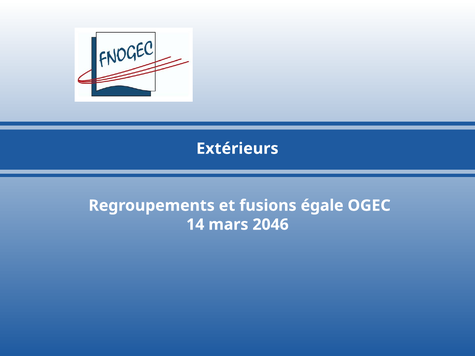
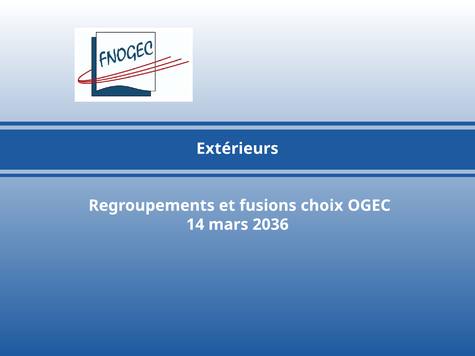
égale: égale -> choix
2046: 2046 -> 2036
